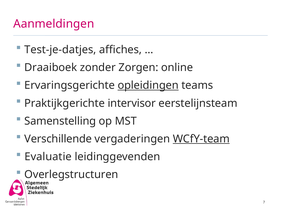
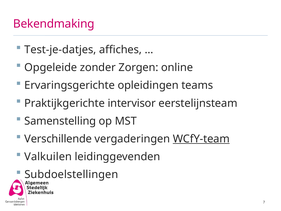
Aanmeldingen: Aanmeldingen -> Bekendmaking
Draaiboek: Draaiboek -> Opgeleide
opleidingen underline: present -> none
Evaluatie: Evaluatie -> Valkuilen
Overlegstructuren: Overlegstructuren -> Subdoelstellingen
